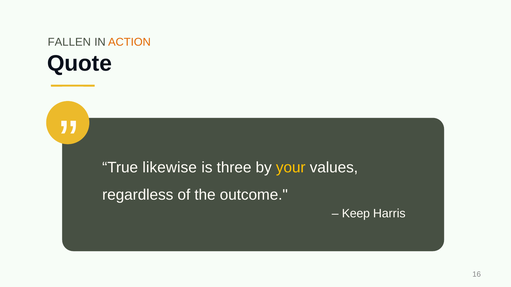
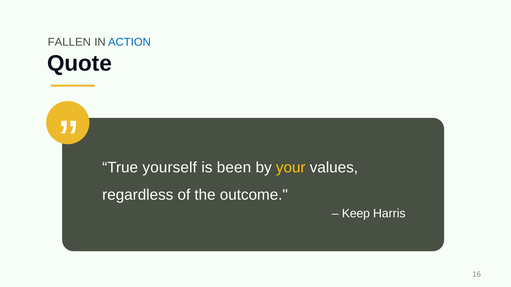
ACTION colour: orange -> blue
likewise: likewise -> yourself
three: three -> been
